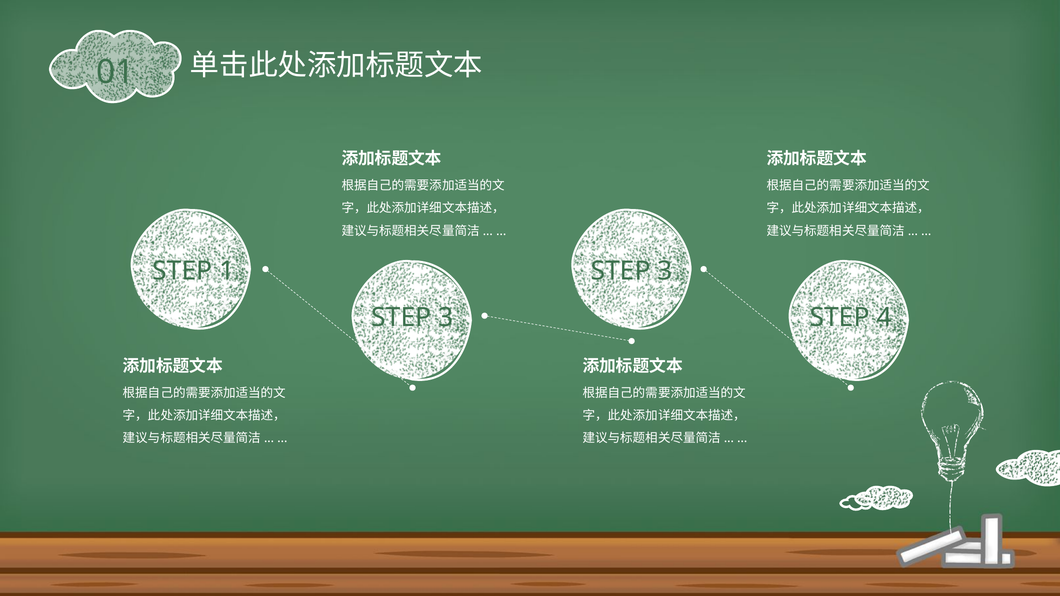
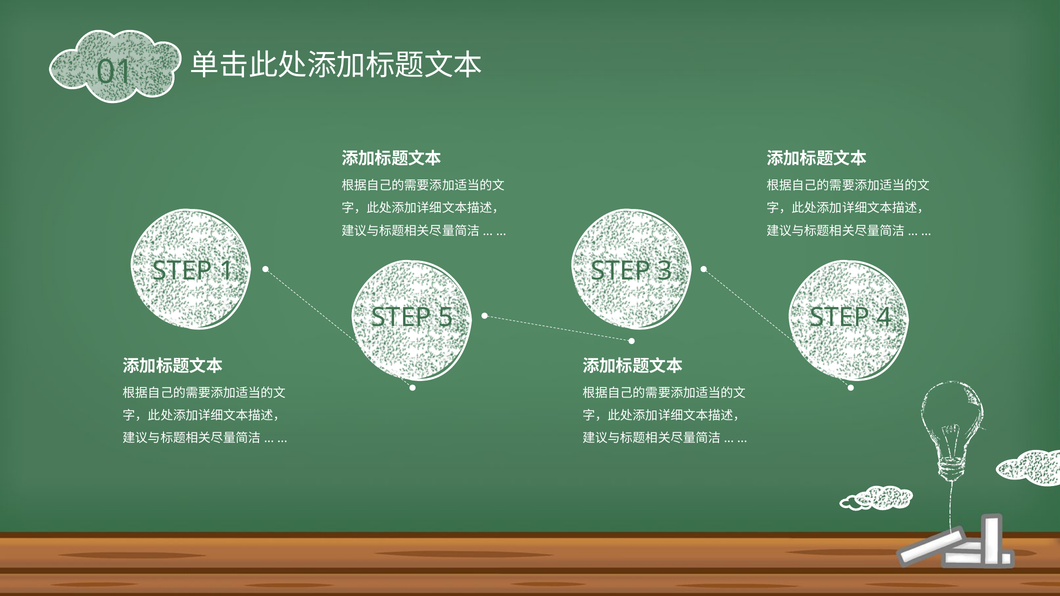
3 at (446, 318): 3 -> 5
